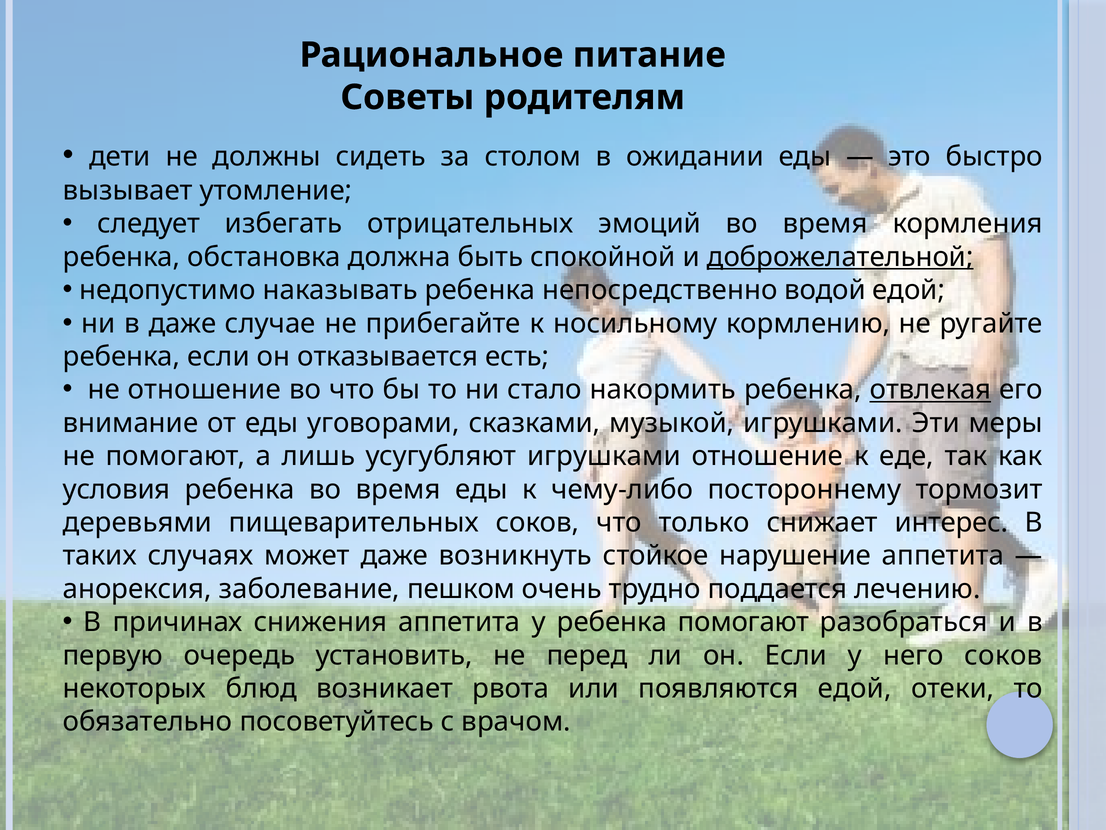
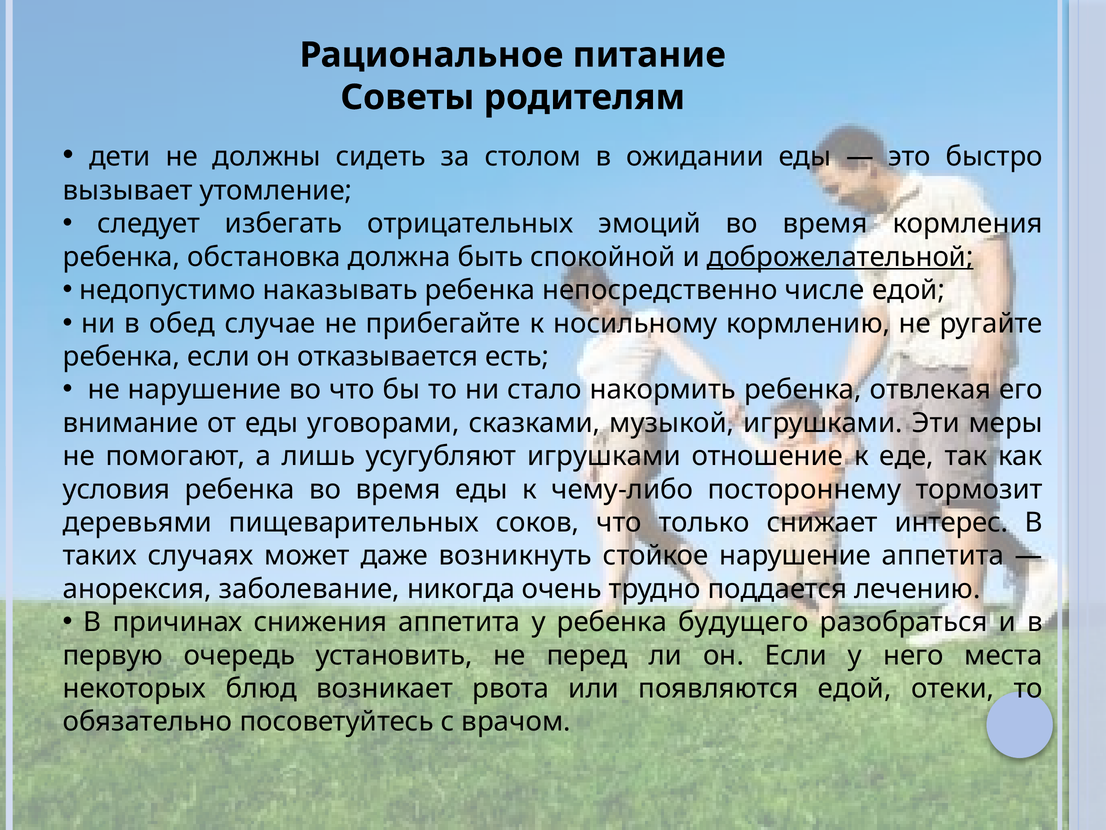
водой: водой -> числе
в даже: даже -> обед
не отношение: отношение -> нарушение
отвлекая underline: present -> none
пешком: пешком -> никогда
ребенка помогают: помогают -> будущего
него соков: соков -> места
